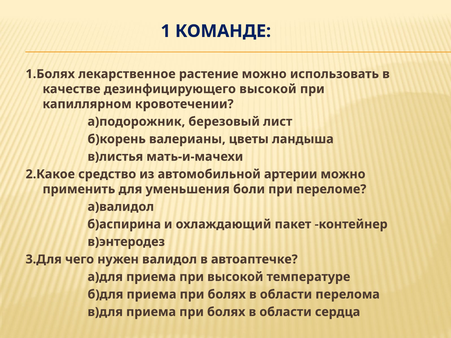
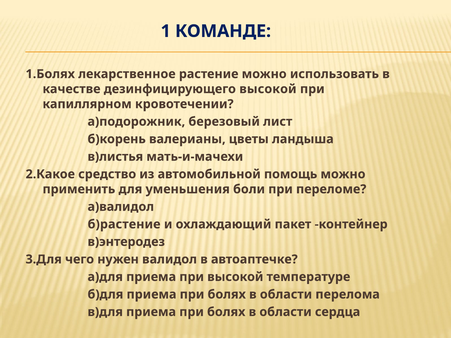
артерии: артерии -> помощь
б)аспирина: б)аспирина -> б)растение
